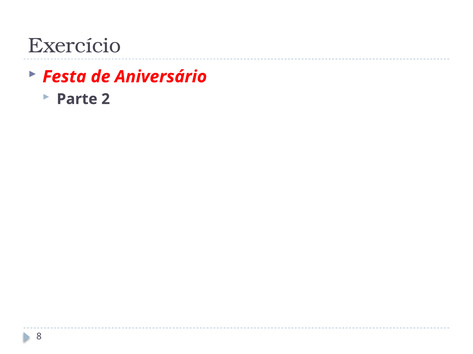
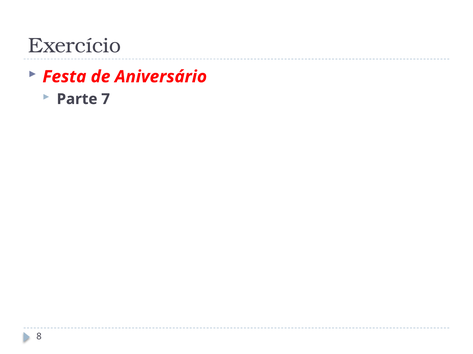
2: 2 -> 7
